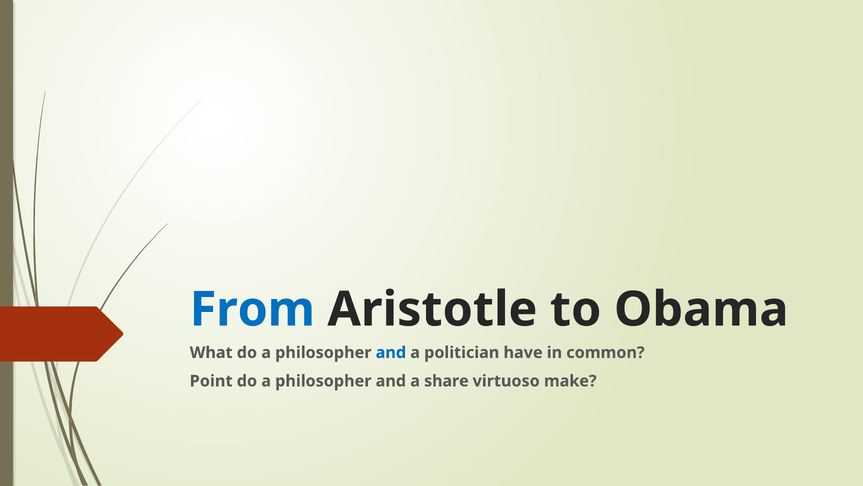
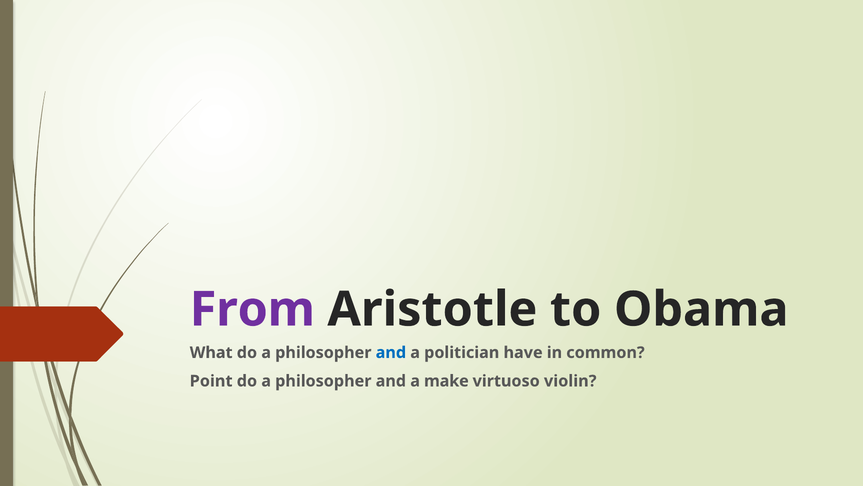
From colour: blue -> purple
share: share -> make
make: make -> violin
